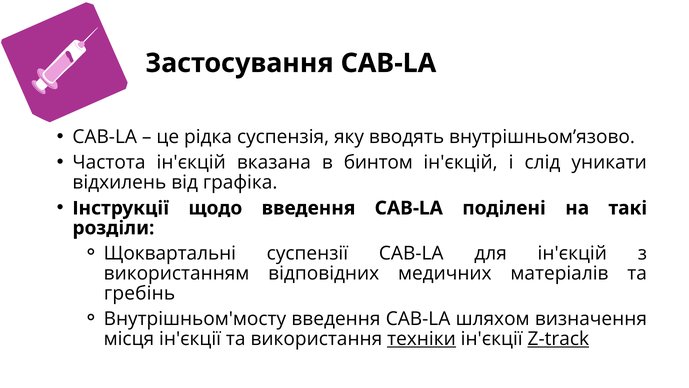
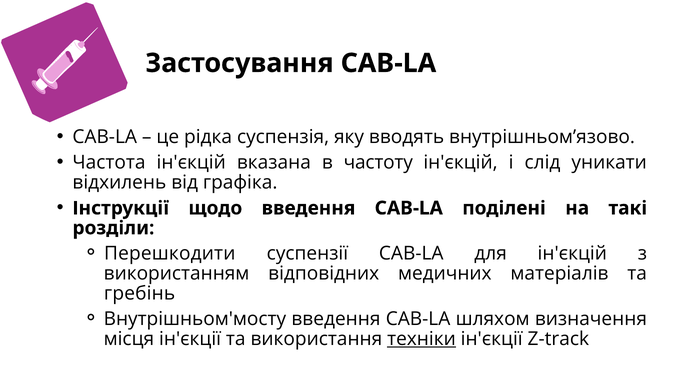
бинтом: бинтом -> частоту
Щоквартальні: Щоквартальні -> Перешкодити
Z-track underline: present -> none
